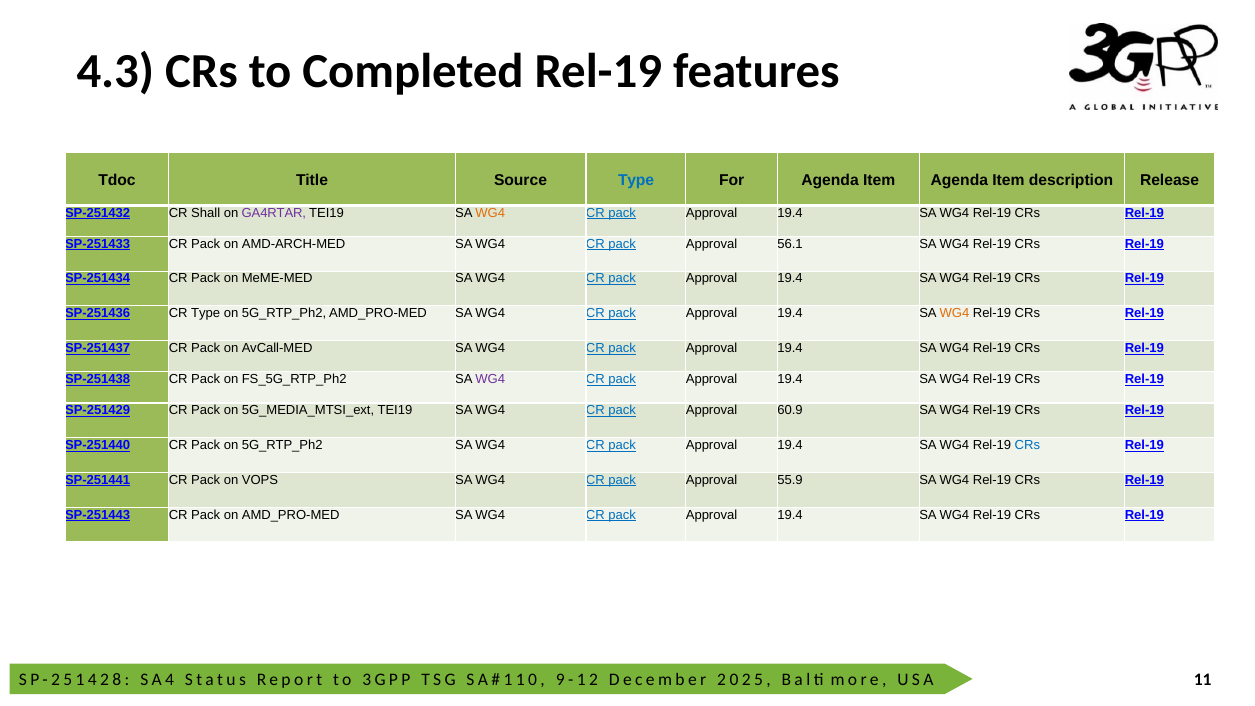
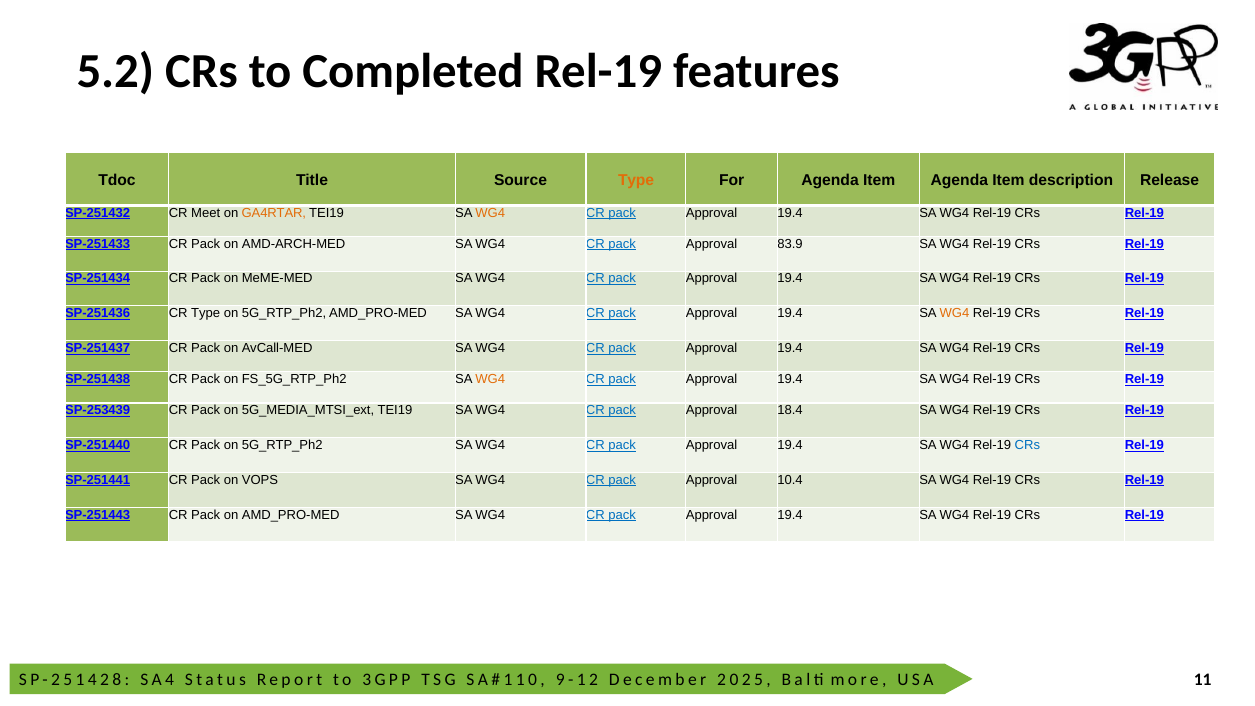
4.3: 4.3 -> 5.2
Type at (636, 180) colour: blue -> orange
Shall: Shall -> Meet
GA4RTAR colour: purple -> orange
56.1: 56.1 -> 83.9
WG4 at (490, 379) colour: purple -> orange
SP-251429: SP-251429 -> SP-253439
60.9: 60.9 -> 18.4
55.9: 55.9 -> 10.4
